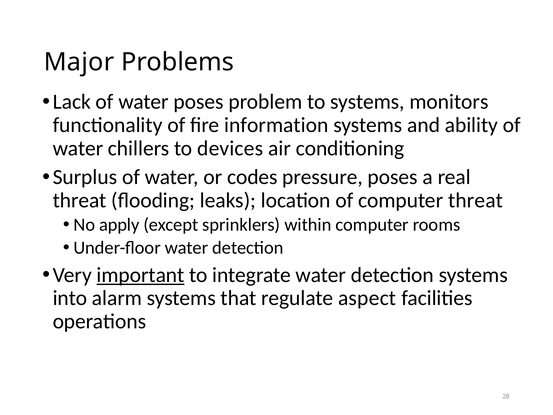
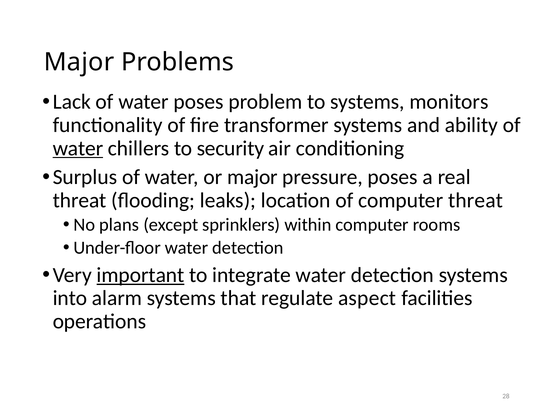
information: information -> transformer
water at (78, 148) underline: none -> present
devices: devices -> security
or codes: codes -> major
apply: apply -> plans
